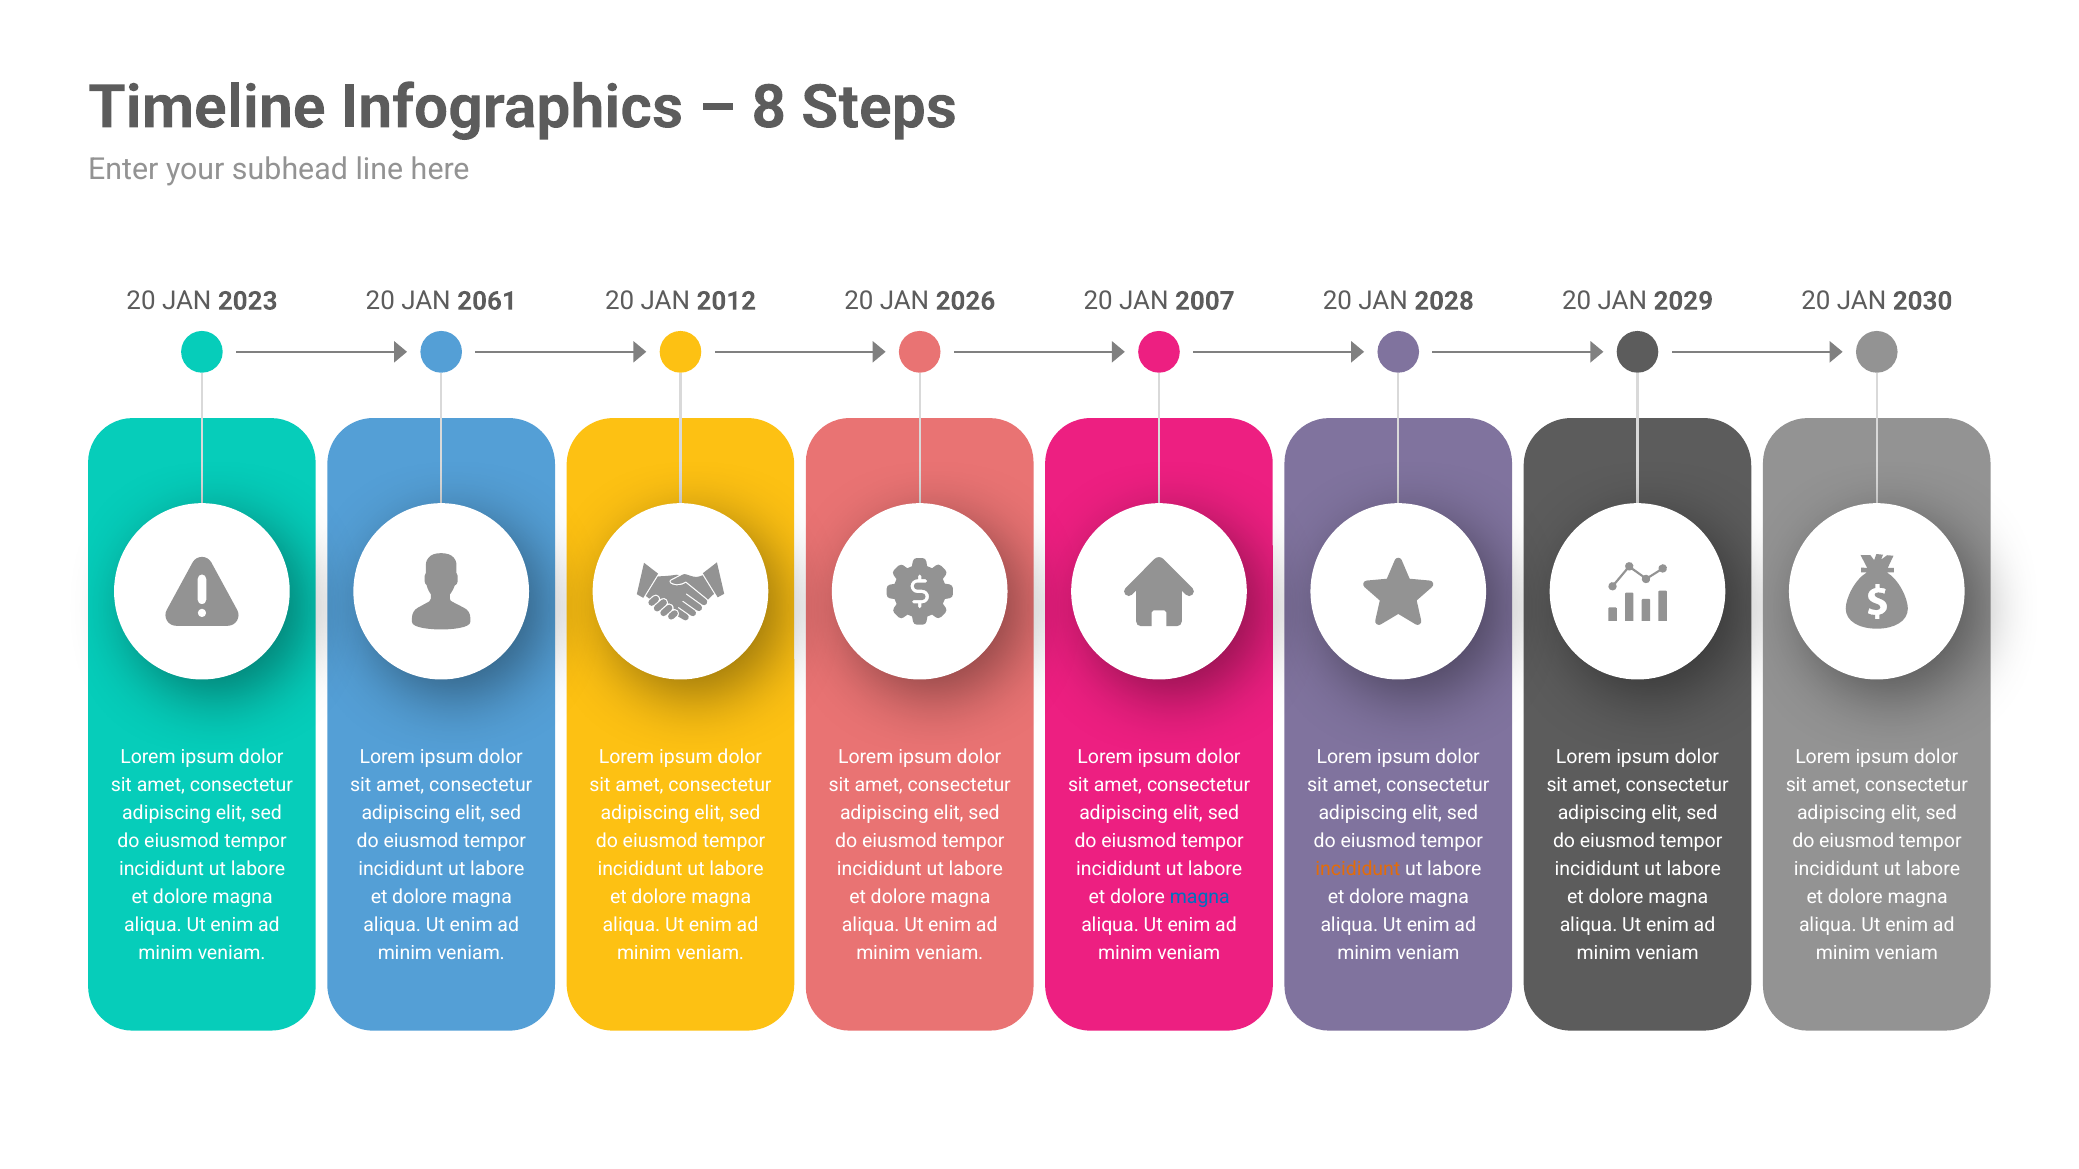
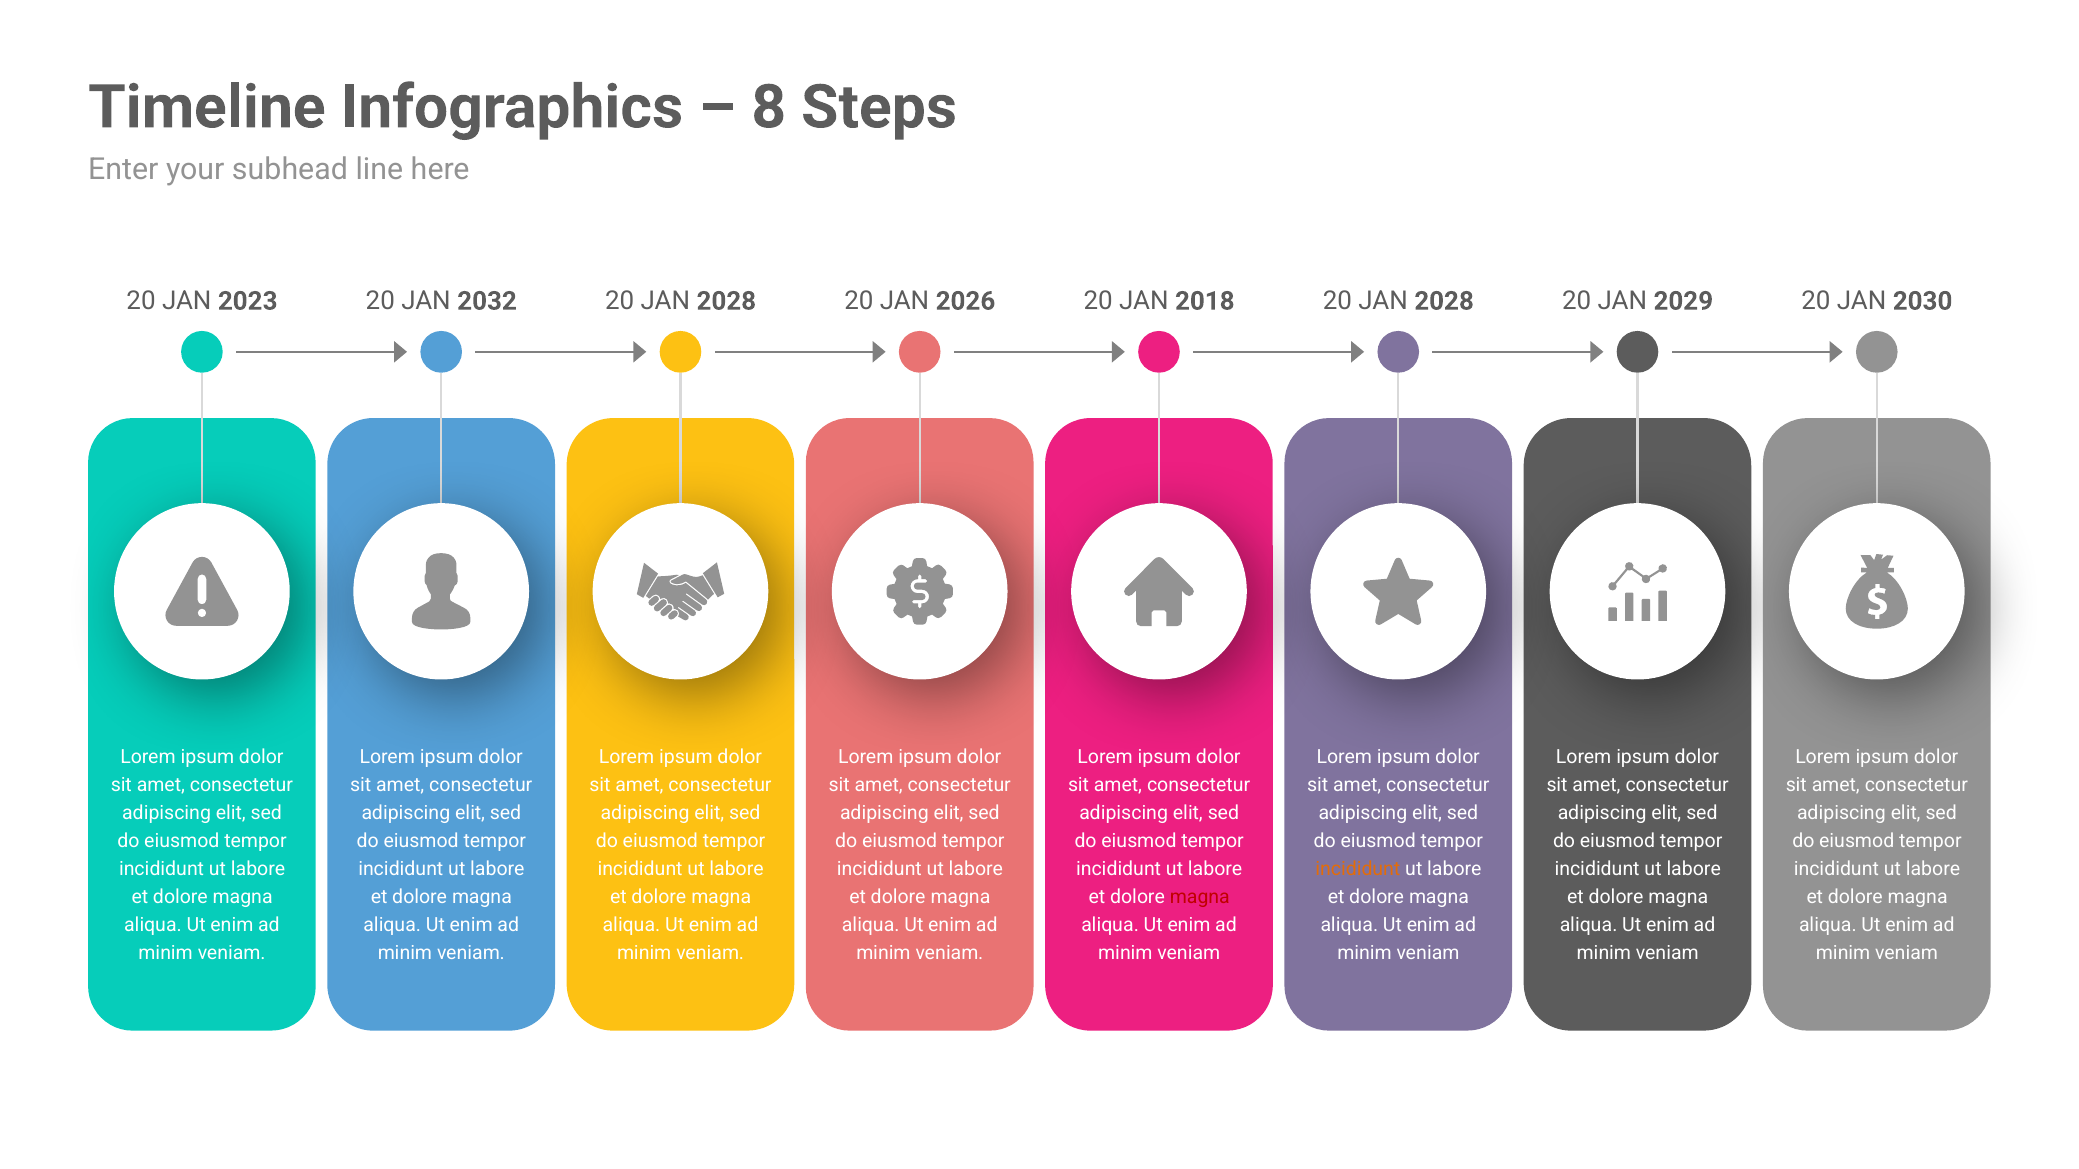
2061: 2061 -> 2032
2012 at (726, 301): 2012 -> 2028
2007: 2007 -> 2018
magna at (1200, 898) colour: blue -> red
